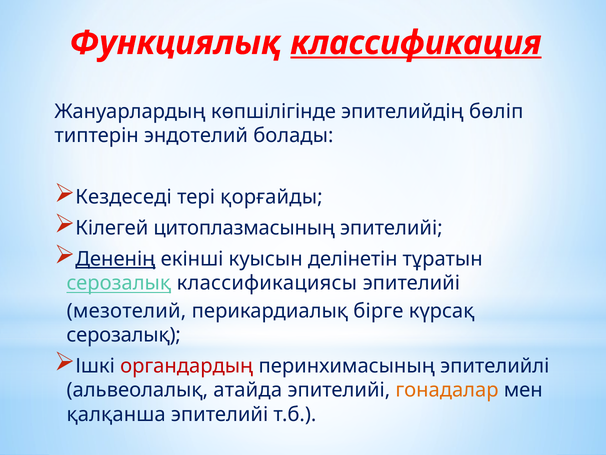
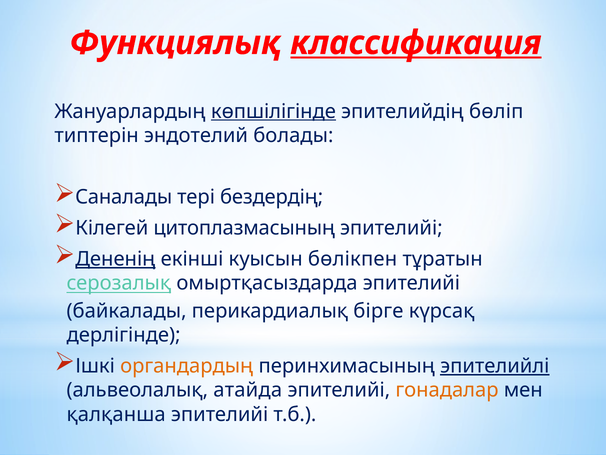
көпшілігінде underline: none -> present
Кездеседі: Кездеседі -> Саналады
қорғайды: қорғайды -> бездердің
делінетін: делінетін -> бөлікпен
классификациясы: классификациясы -> омыртқасыздарда
мезотелий: мезотелий -> байкалады
серозалық at (124, 335): серозалық -> дерлігінде
органдардың colour: red -> orange
эпителийлі underline: none -> present
